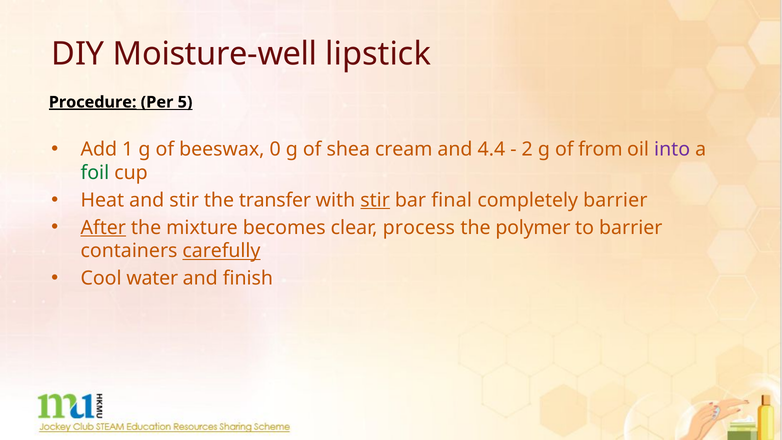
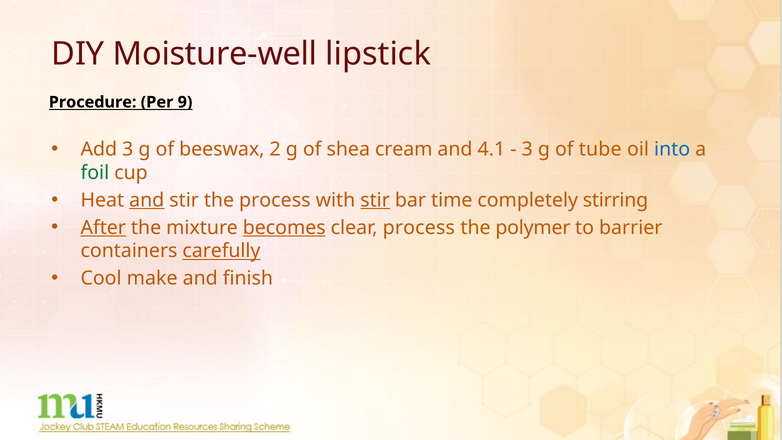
Procedure underline: present -> none
5: 5 -> 9
Add 1: 1 -> 3
0: 0 -> 2
4.4: 4.4 -> 4.1
2 at (527, 149): 2 -> 3
from: from -> tube
into colour: purple -> blue
and at (147, 200) underline: none -> present
the transfer: transfer -> process
final: final -> time
completely barrier: barrier -> stirring
becomes underline: none -> present
water: water -> make
